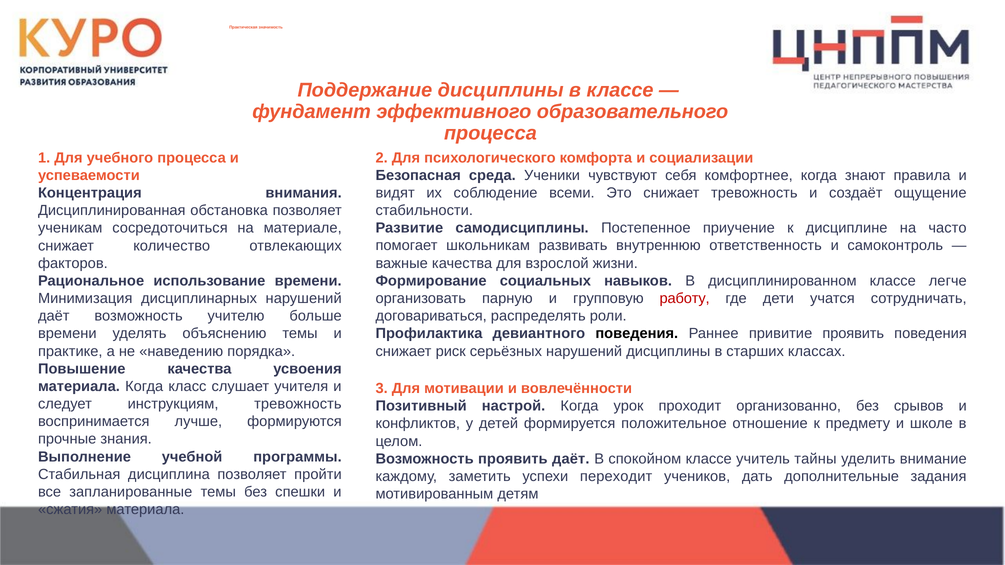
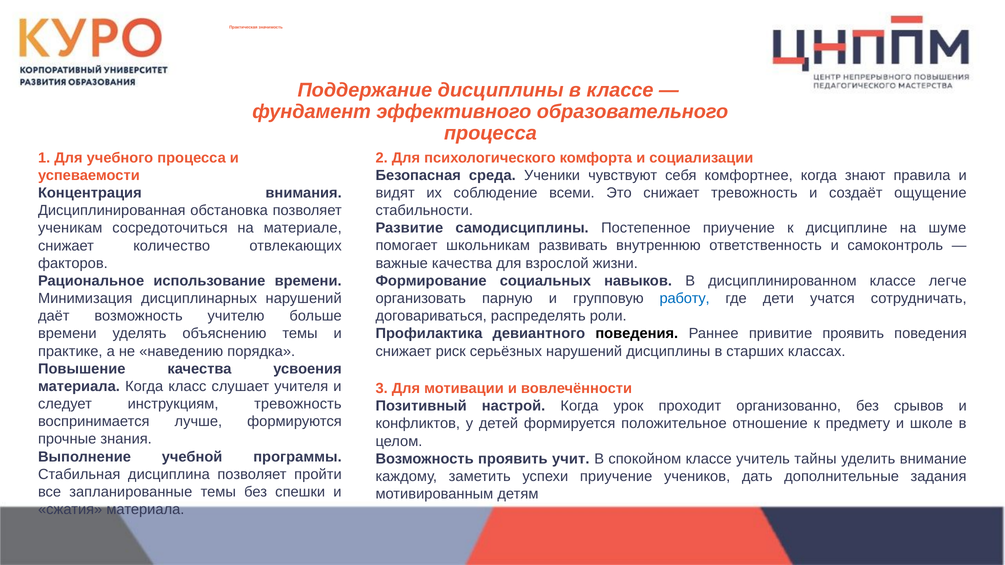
часто: часто -> шуме
работу colour: red -> blue
проявить даёт: даёт -> учит
успехи переходит: переходит -> приучение
